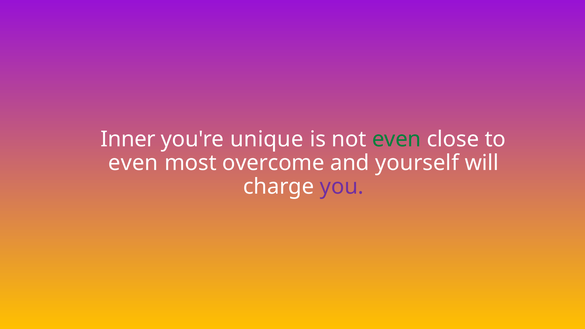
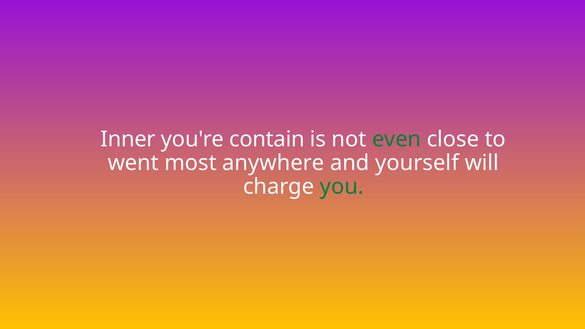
unique: unique -> contain
even at (133, 163): even -> went
overcome: overcome -> anywhere
you colour: purple -> green
